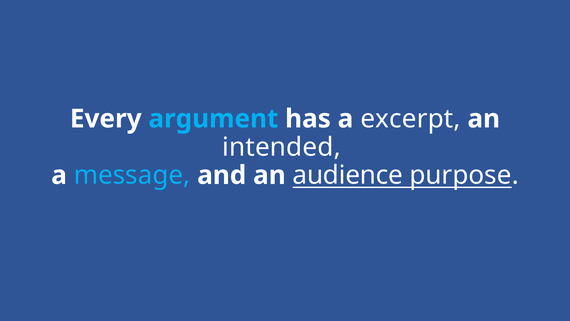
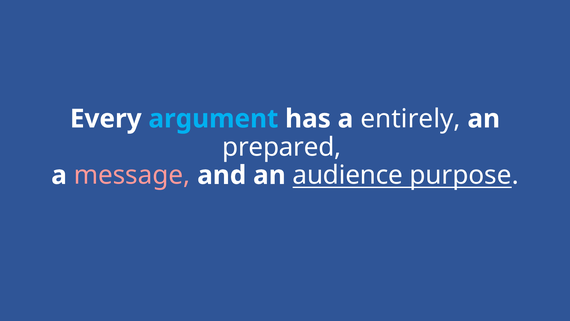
excerpt: excerpt -> entirely
intended: intended -> prepared
message colour: light blue -> pink
